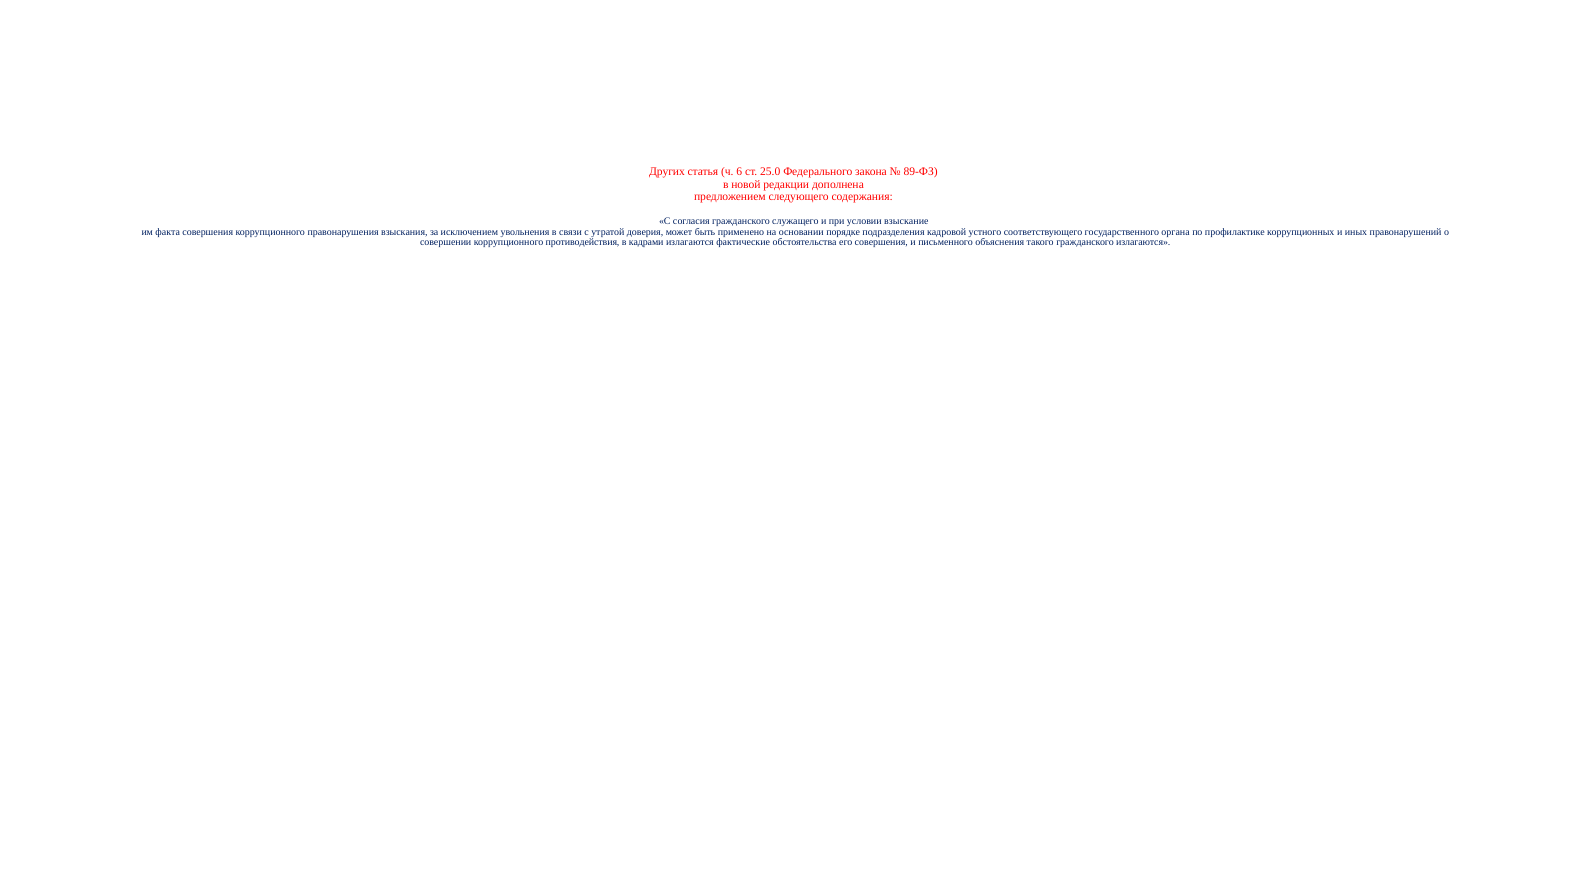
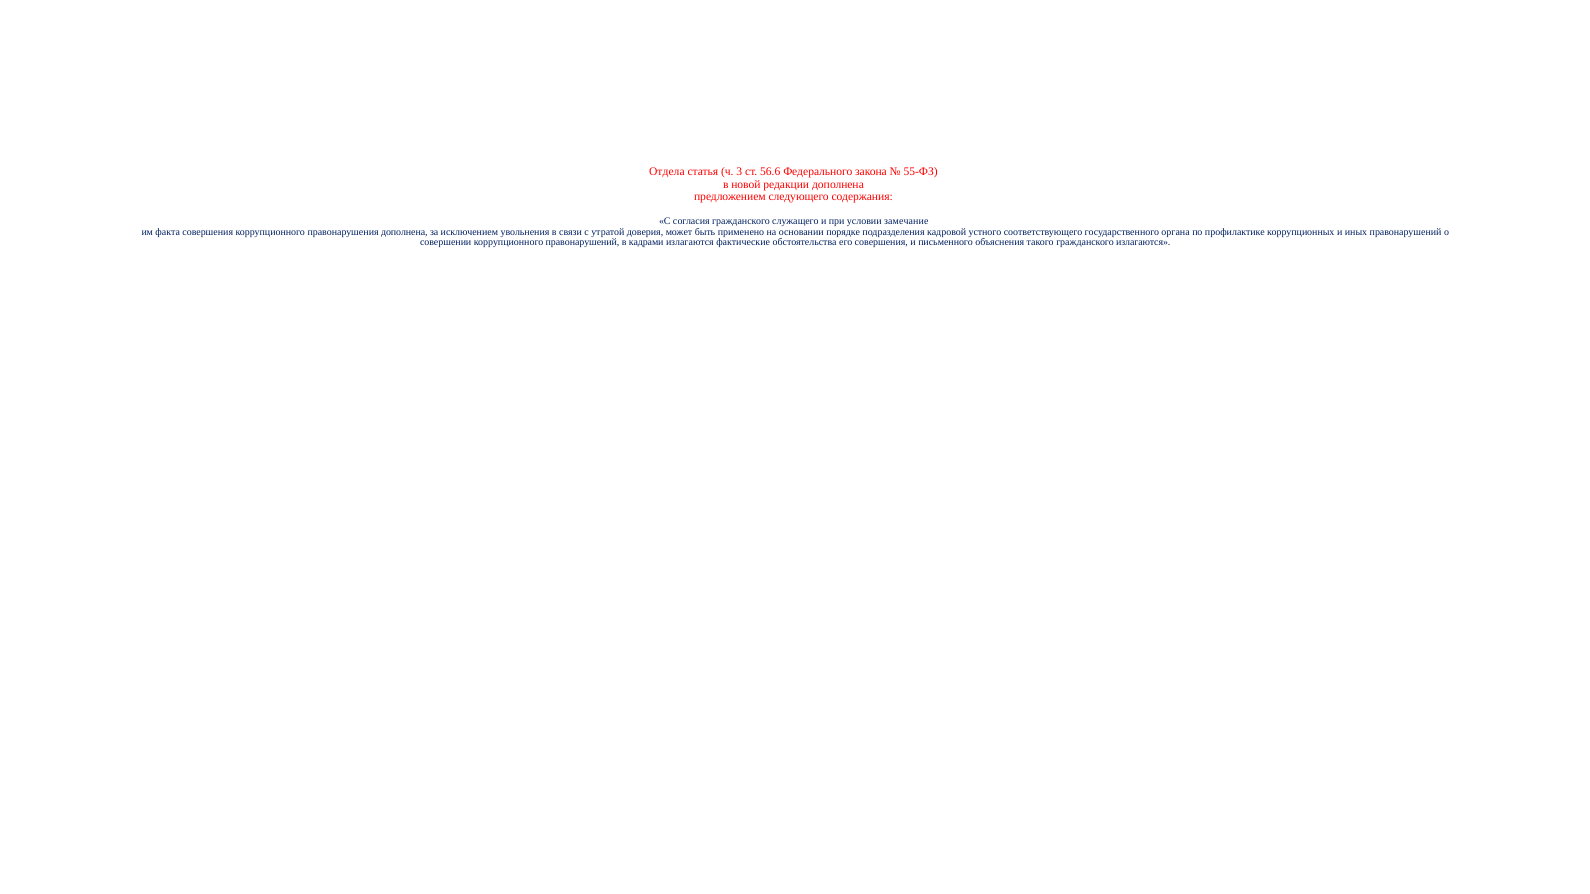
Других: Других -> Отдела
6: 6 -> 3
25.0: 25.0 -> 56.6
89-ФЗ: 89-ФЗ -> 55-ФЗ
взыскание: взыскание -> замечание
правонарушения взыскания: взыскания -> дополнена
коррупционного противодействия: противодействия -> правонарушений
